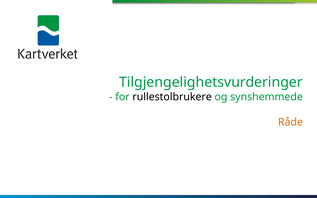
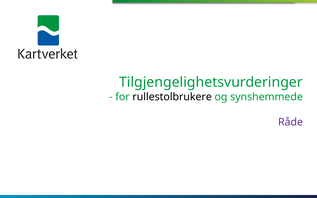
Råde colour: orange -> purple
